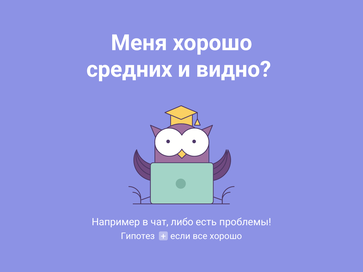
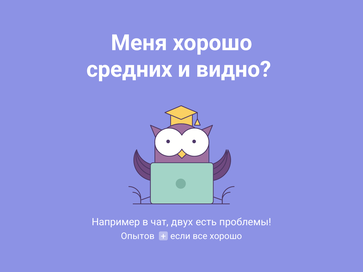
либо: либо -> двух
Гипотез: Гипотез -> Опытов
